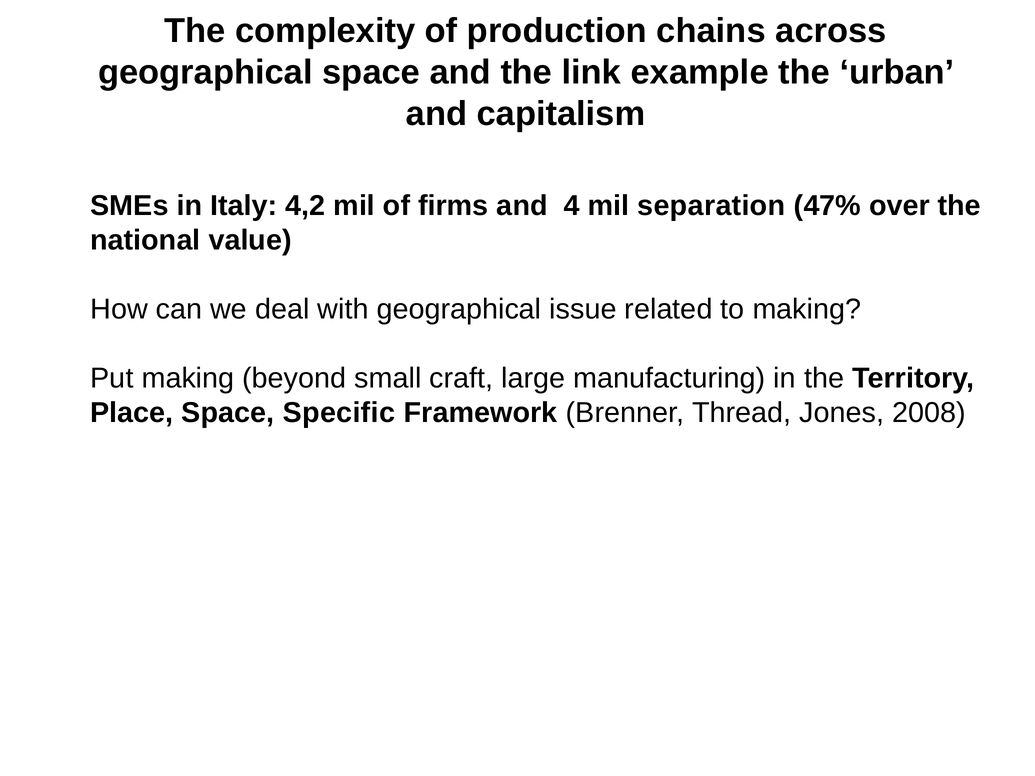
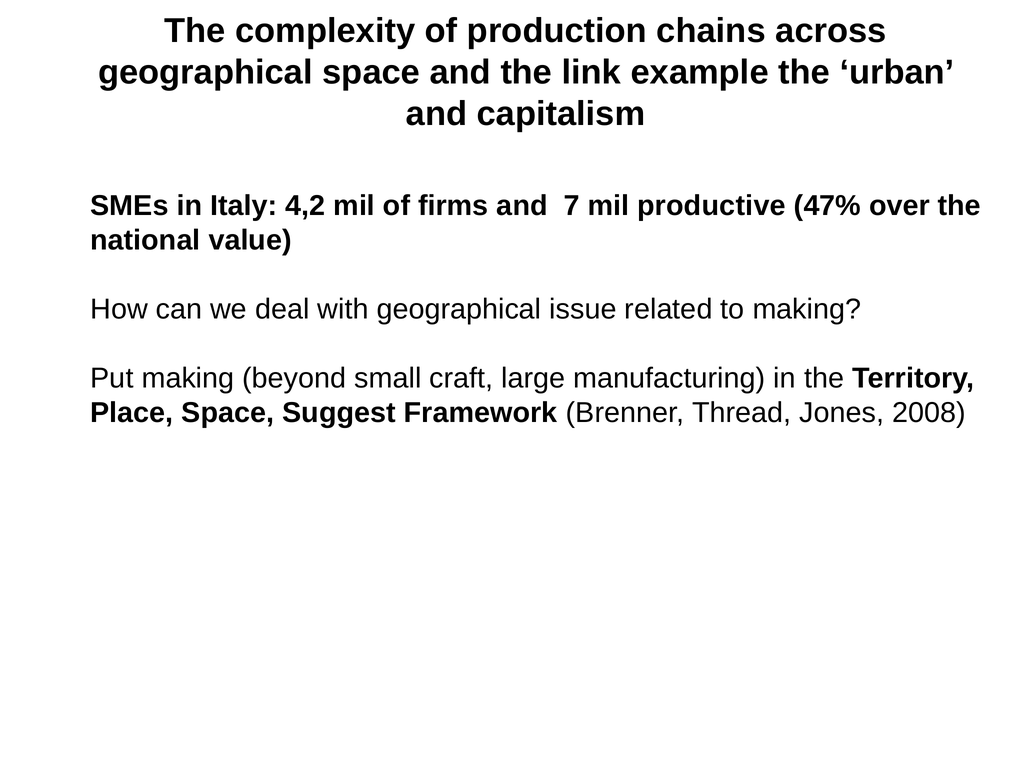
4: 4 -> 7
separation: separation -> productive
Specific: Specific -> Suggest
